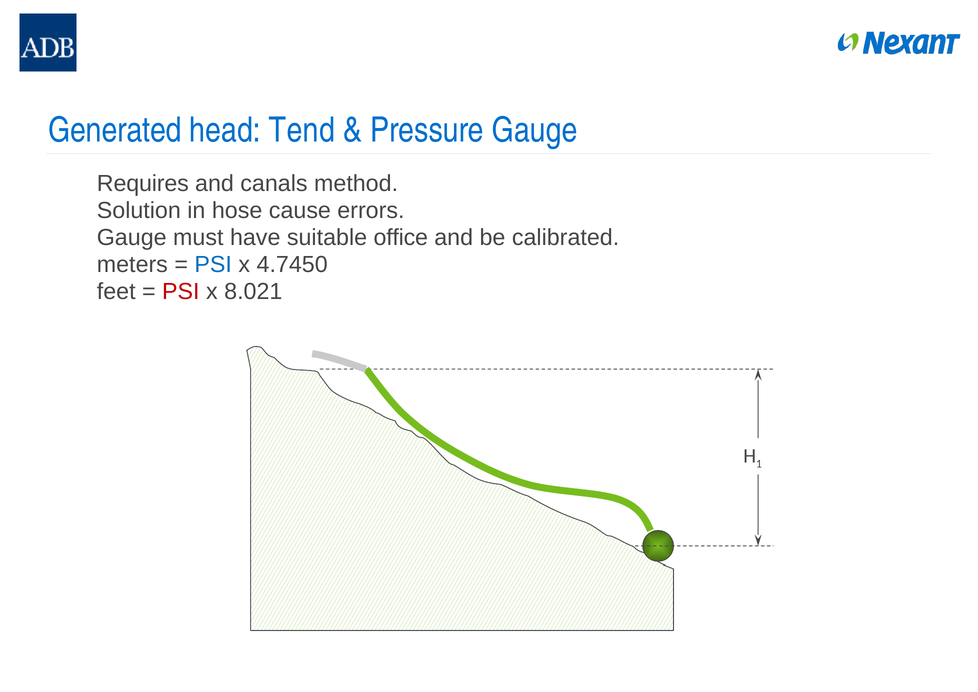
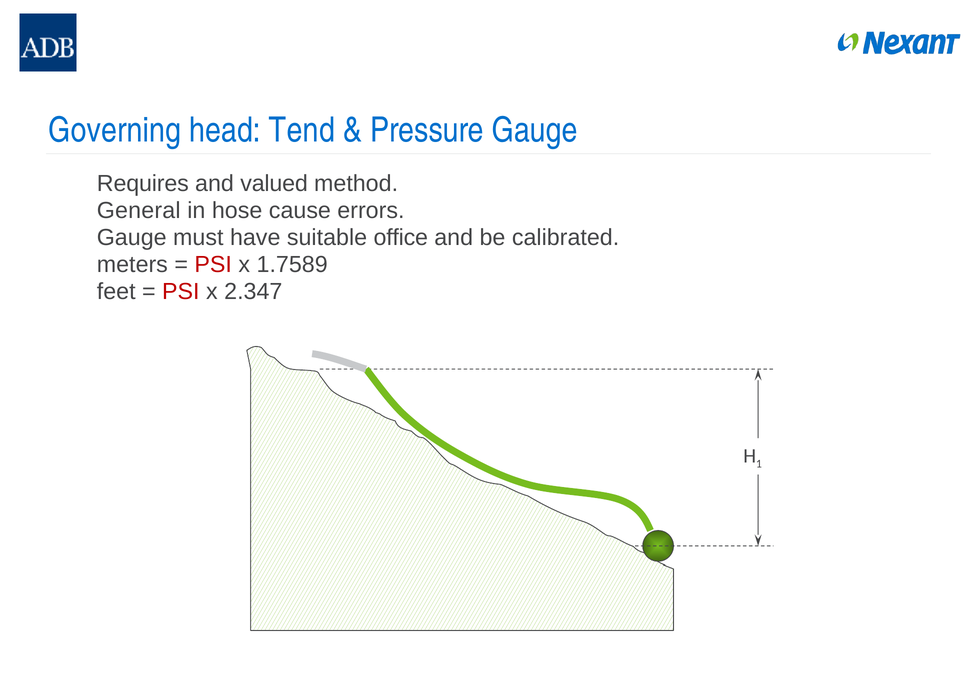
Generated: Generated -> Governing
canals: canals -> valued
Solution: Solution -> General
PSI at (213, 264) colour: blue -> red
4.7450: 4.7450 -> 1.7589
8.021: 8.021 -> 2.347
